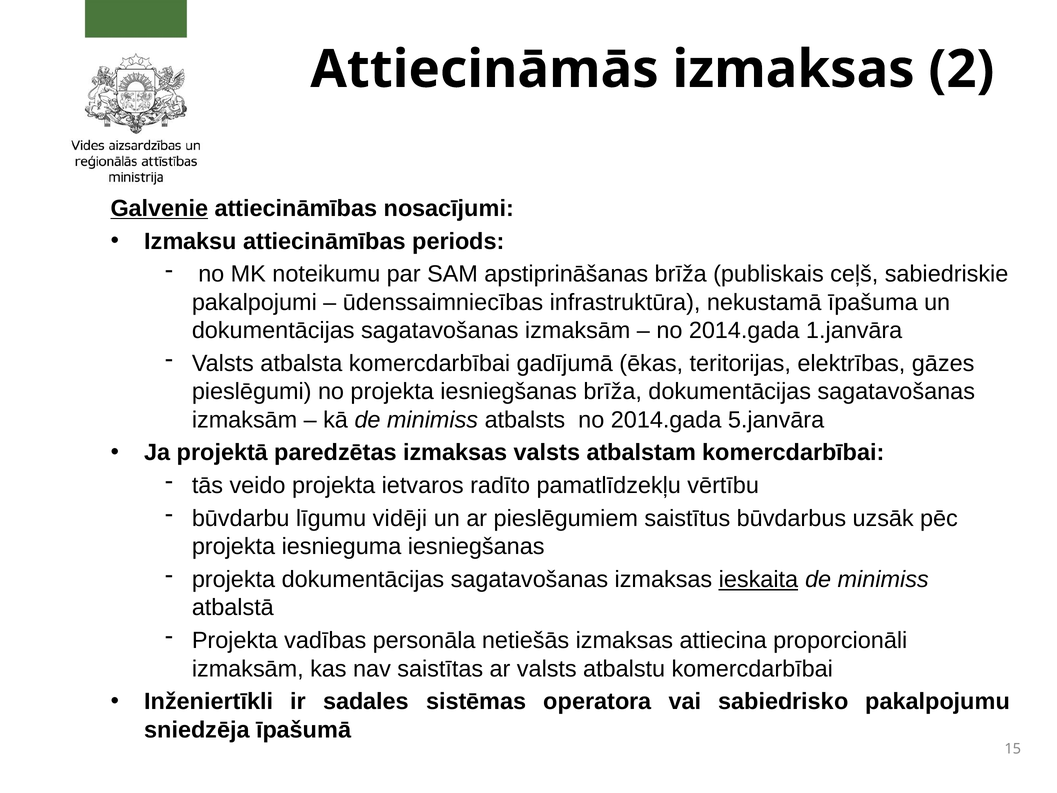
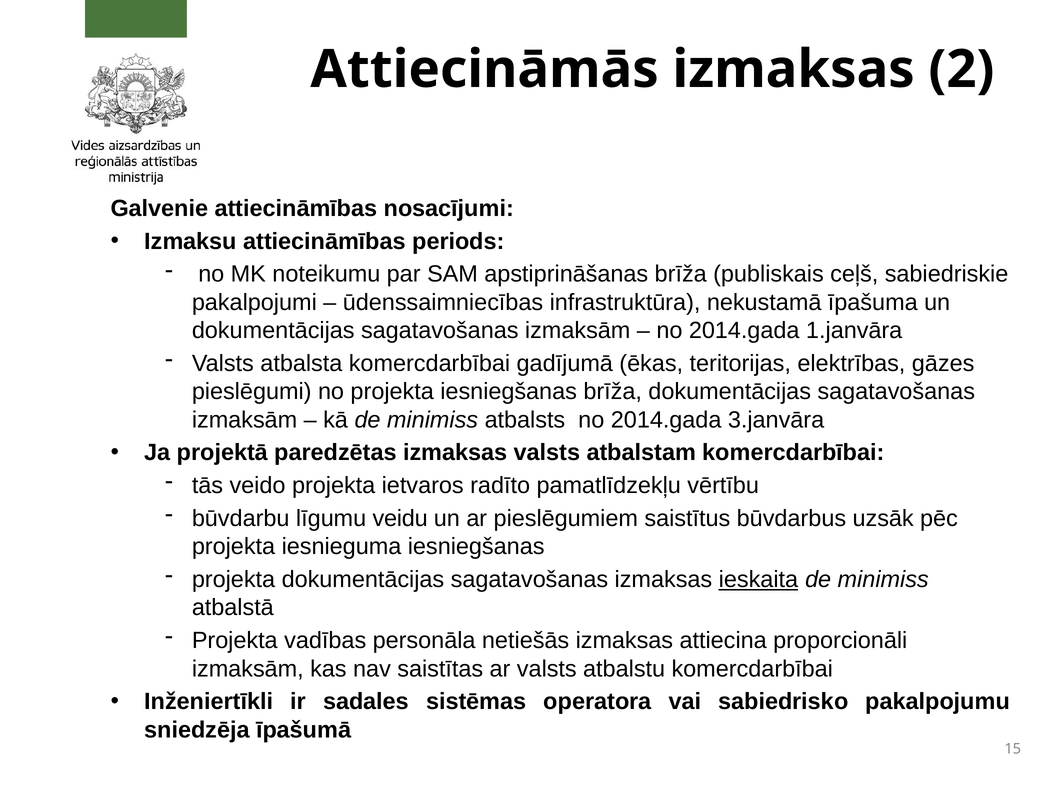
Galvenie underline: present -> none
5.janvāra: 5.janvāra -> 3.janvāra
vidēji: vidēji -> veidu
